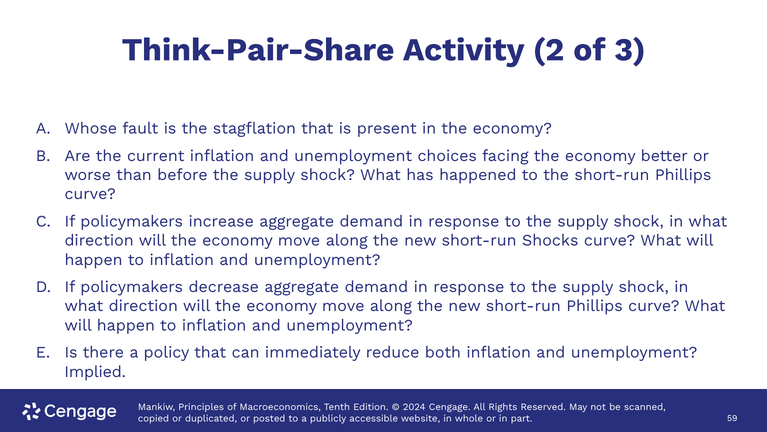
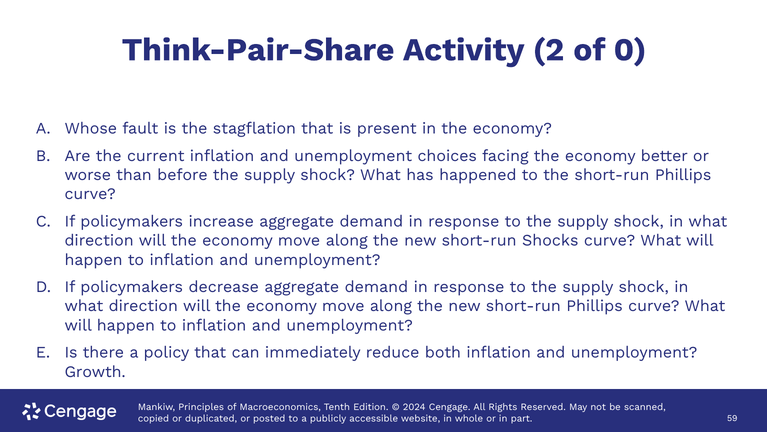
3: 3 -> 0
Implied: Implied -> Growth
